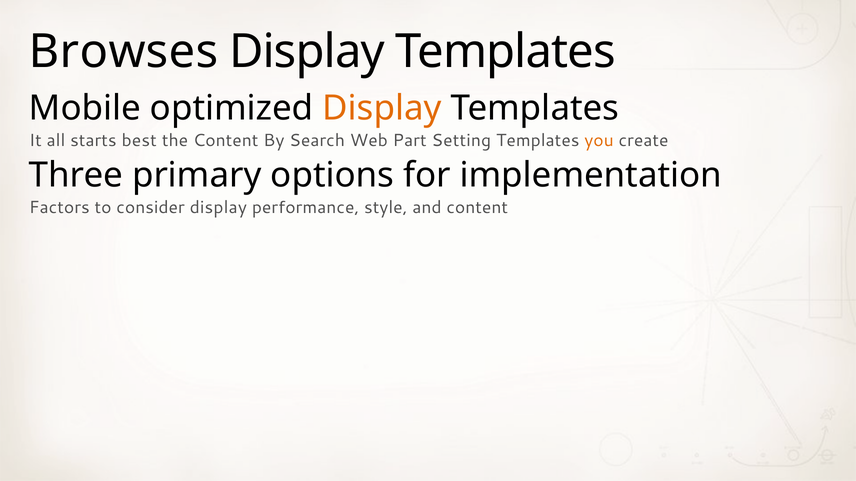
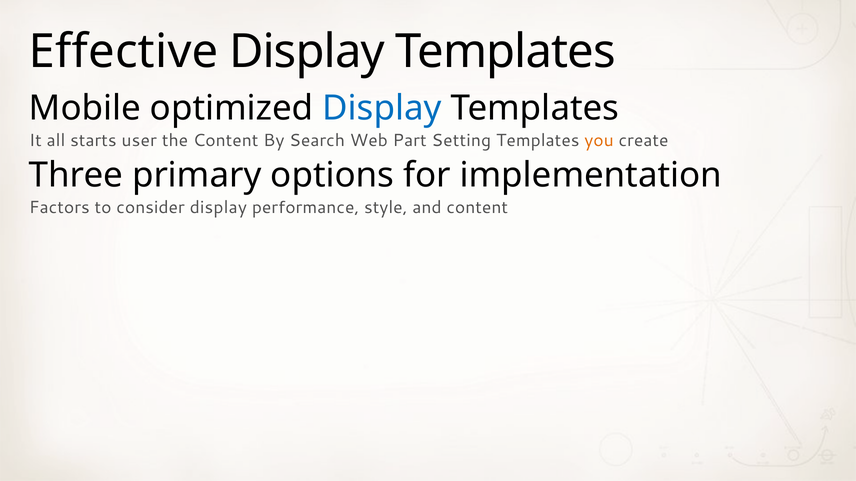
Browses: Browses -> Effective
Display at (382, 108) colour: orange -> blue
best: best -> user
